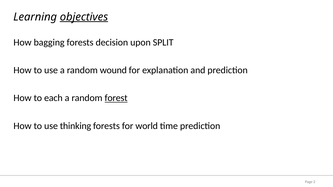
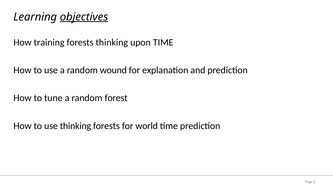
bagging: bagging -> training
forests decision: decision -> thinking
upon SPLIT: SPLIT -> TIME
each: each -> tune
forest underline: present -> none
